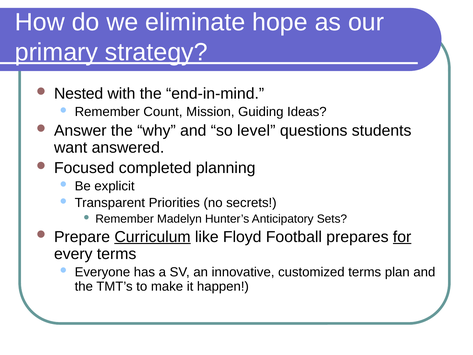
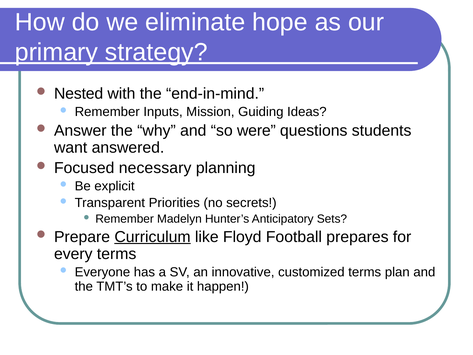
Count: Count -> Inputs
level: level -> were
completed: completed -> necessary
for underline: present -> none
